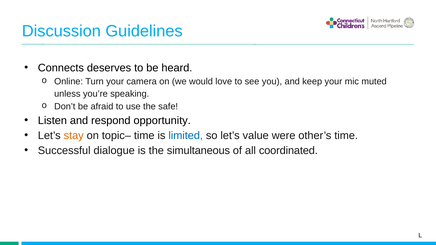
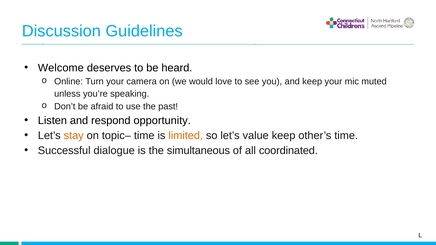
Connects: Connects -> Welcome
safe: safe -> past
limited colour: blue -> orange
value were: were -> keep
